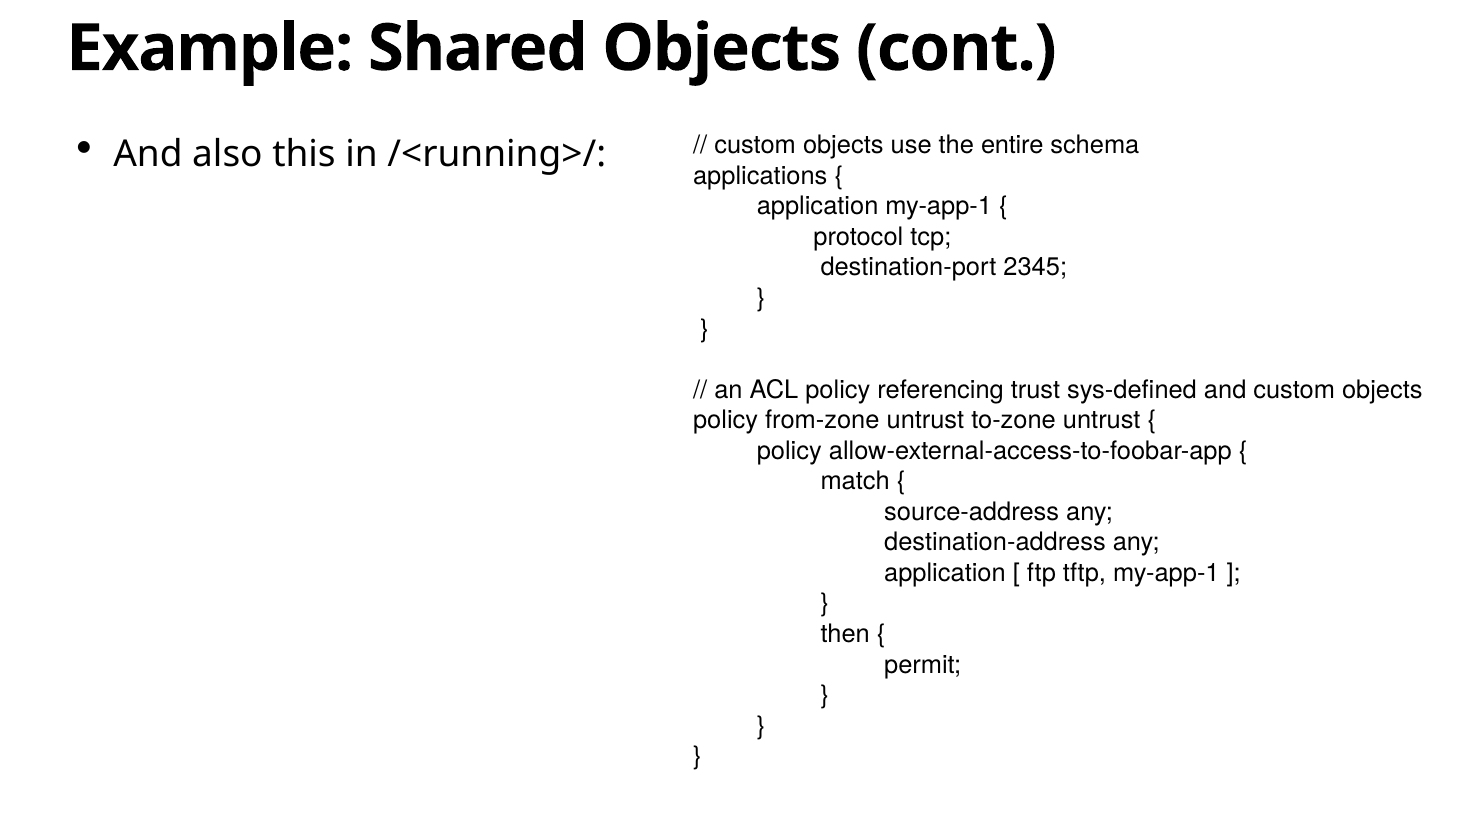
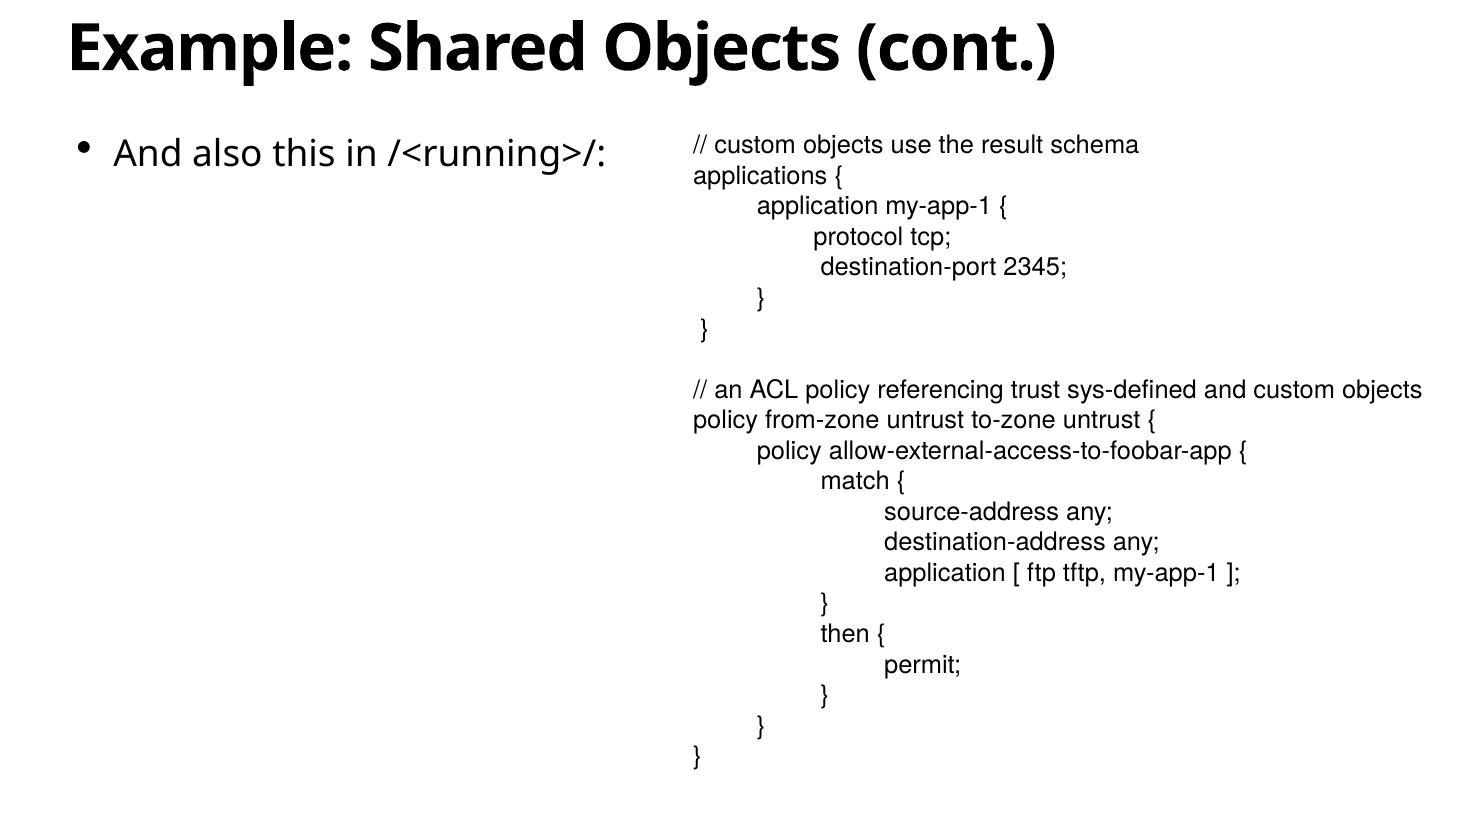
entire: entire -> result
